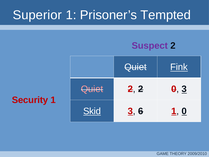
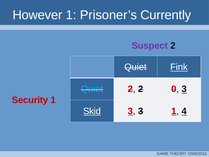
Superior: Superior -> However
Tempted: Tempted -> Currently
Quiet at (92, 89) colour: pink -> light blue
3 6: 6 -> 3
1 0: 0 -> 4
